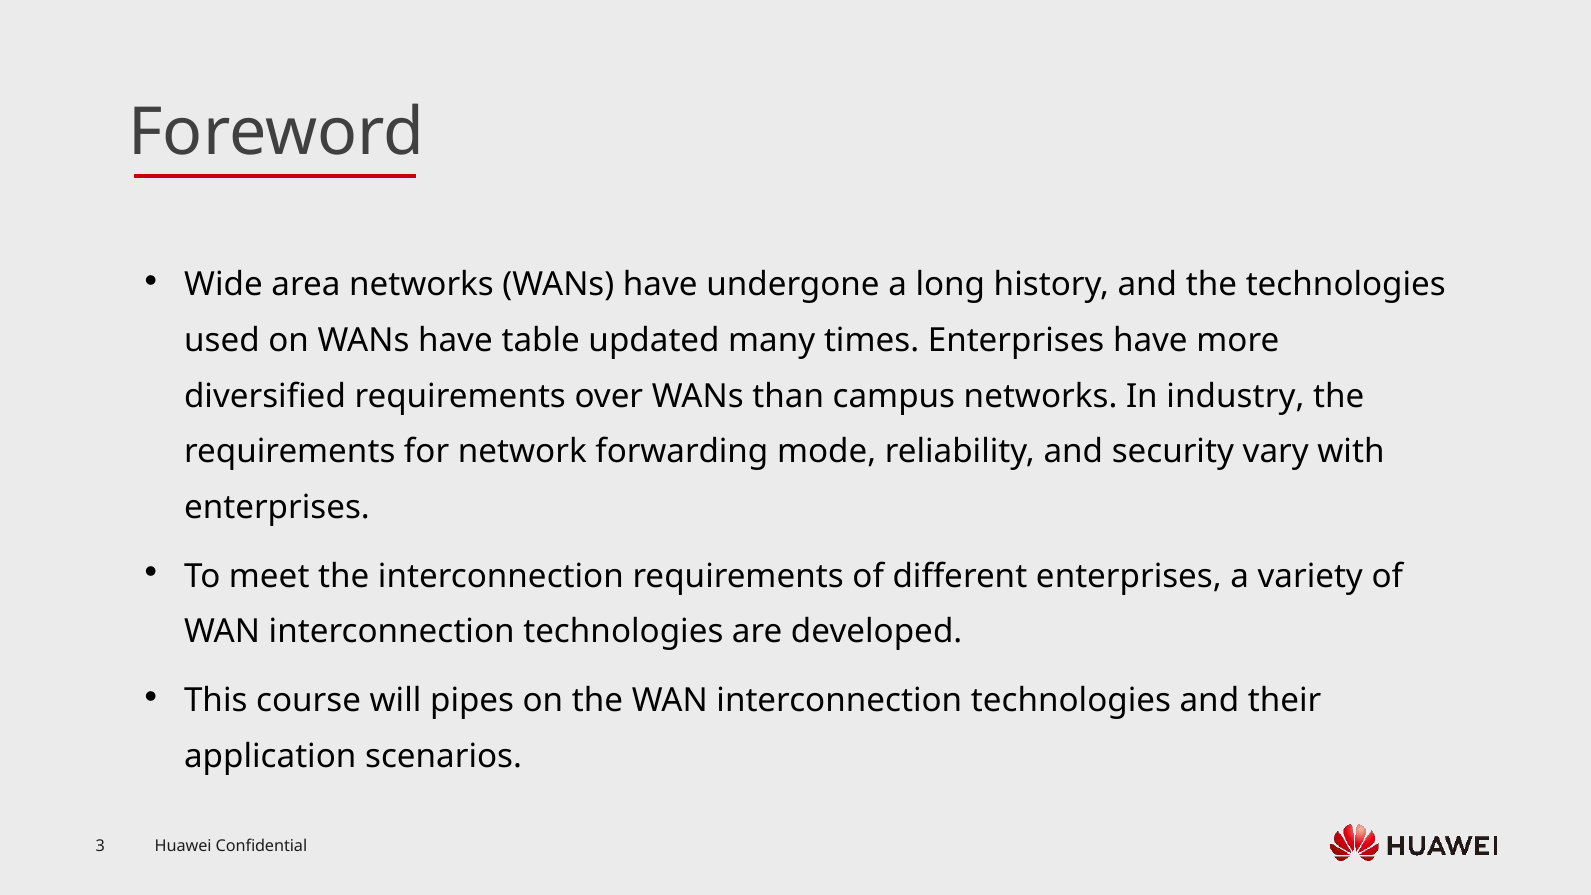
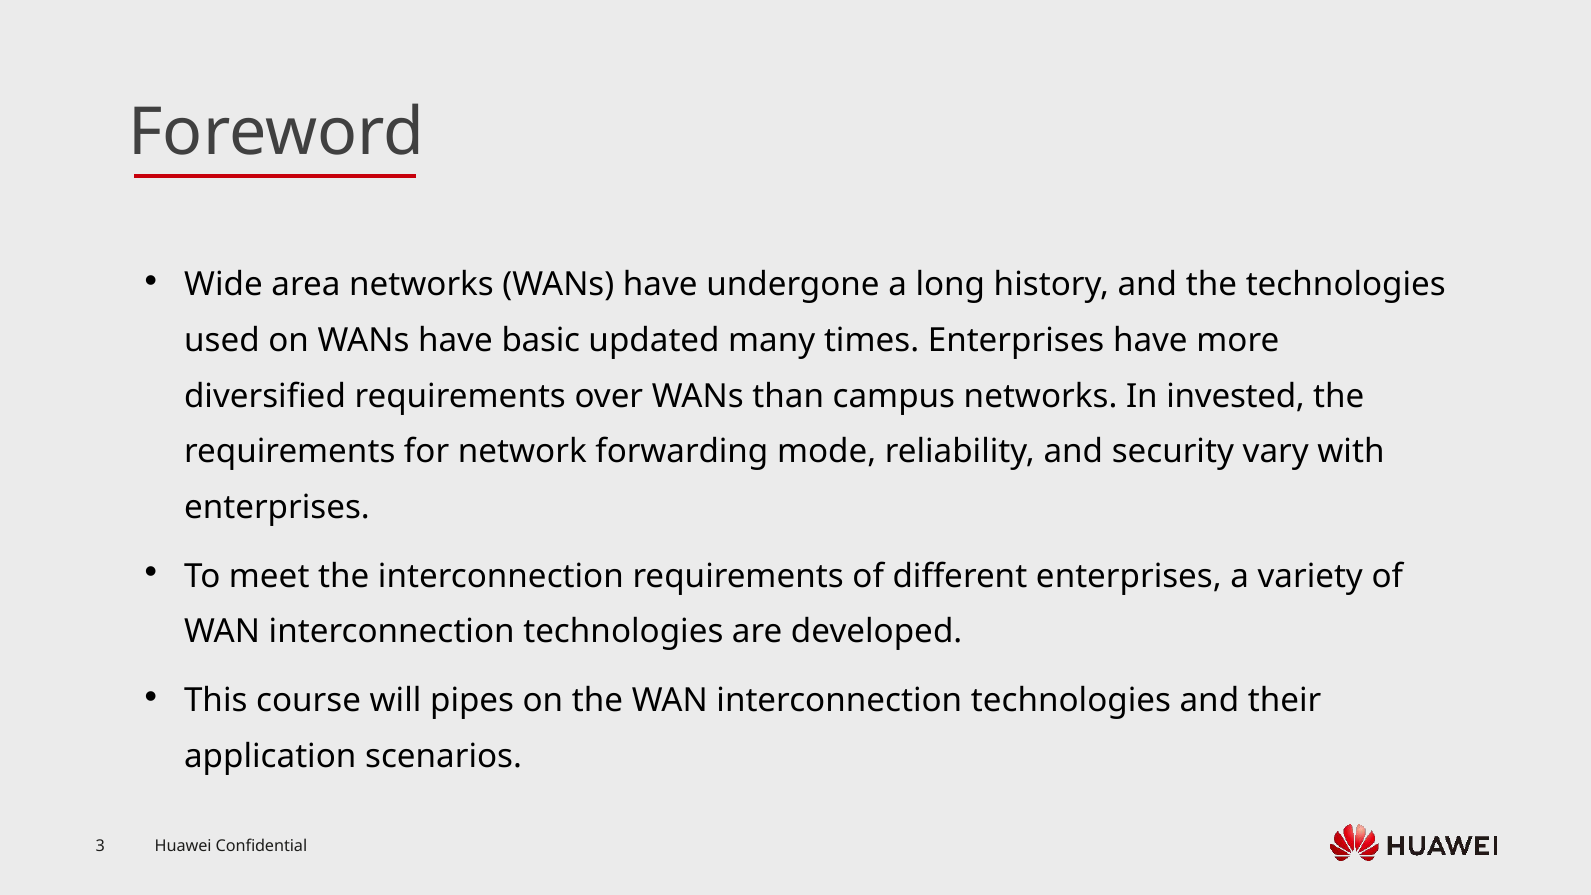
table: table -> basic
industry: industry -> invested
